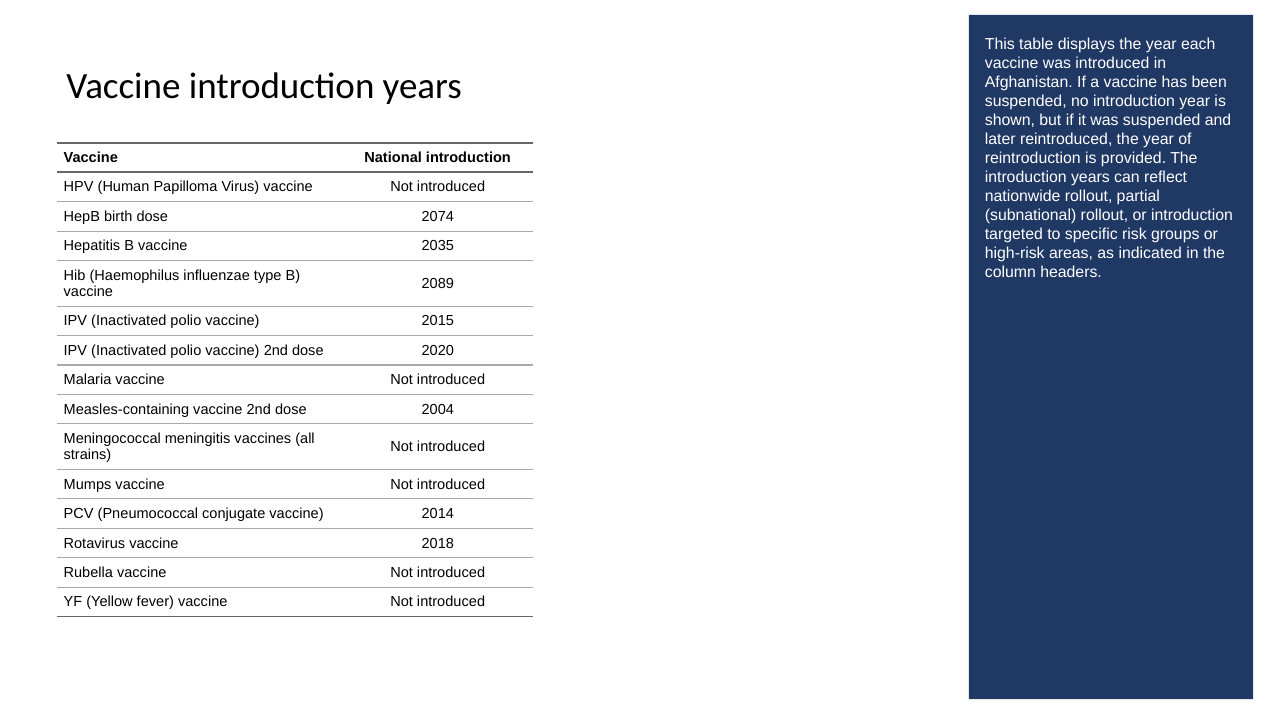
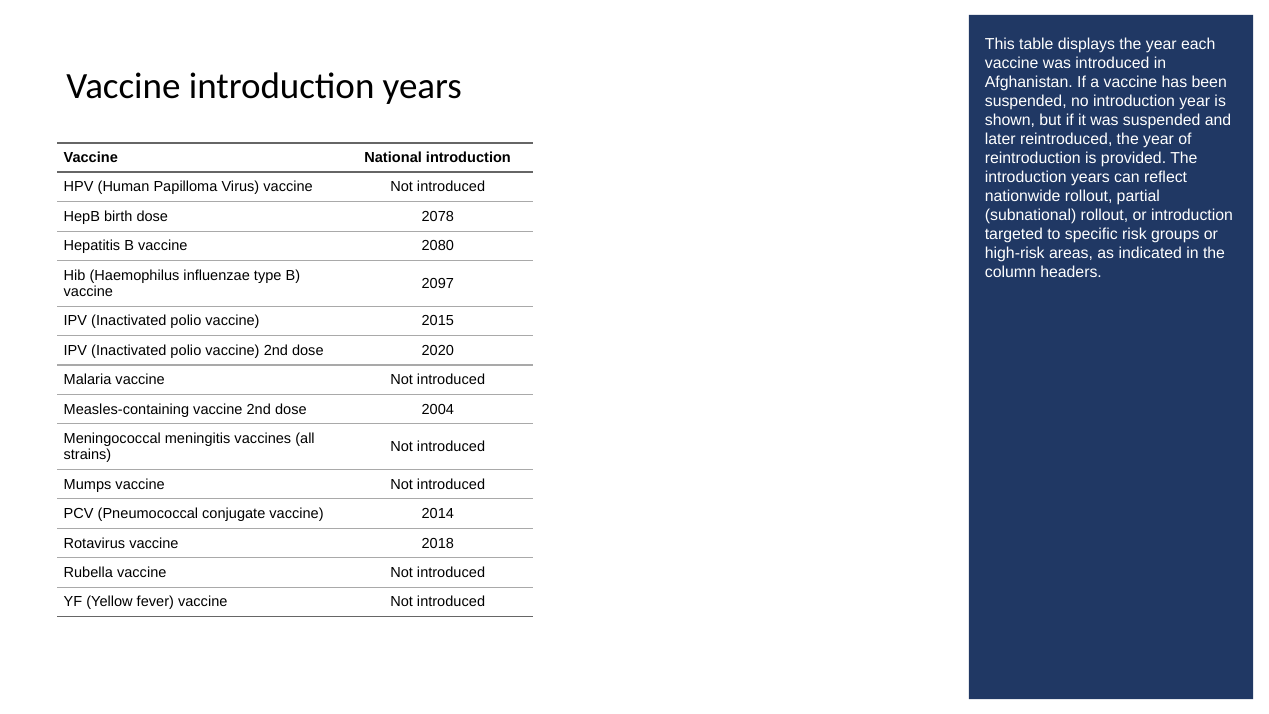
2074: 2074 -> 2078
2035: 2035 -> 2080
2089: 2089 -> 2097
